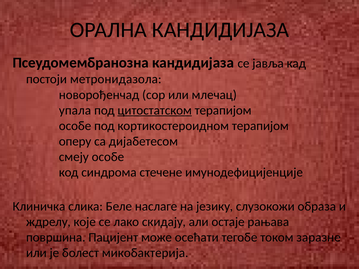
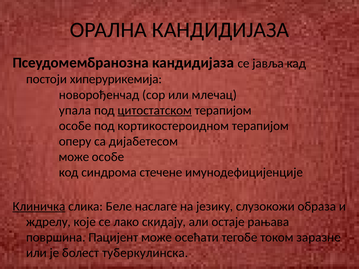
метронидазола: метронидазола -> хиперурикемија
смеју at (74, 157): смеју -> може
Клиничка underline: none -> present
микобактерија: микобактерија -> туберкулинска
